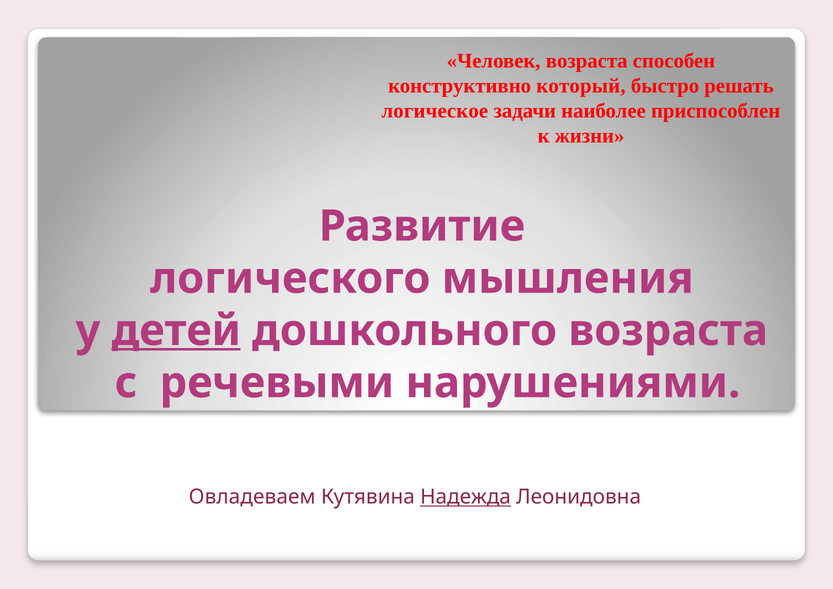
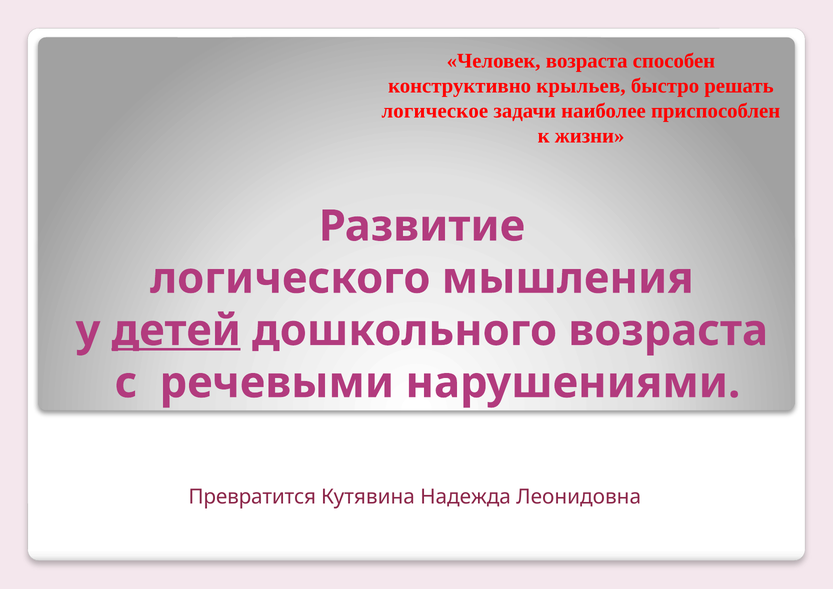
который: который -> крыльев
Овладеваем: Овладеваем -> Превратится
Надежда underline: present -> none
